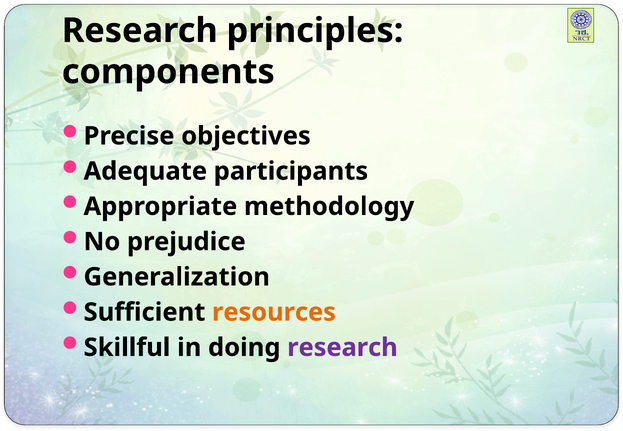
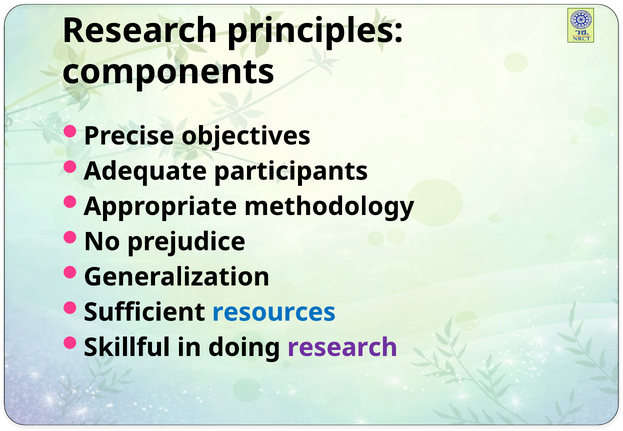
resources colour: orange -> blue
